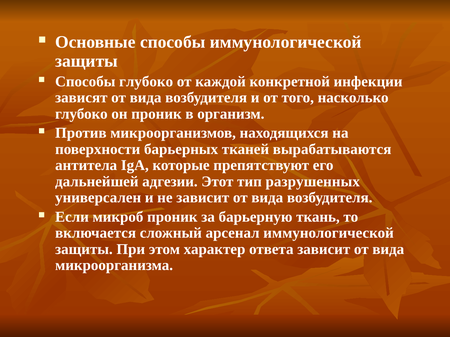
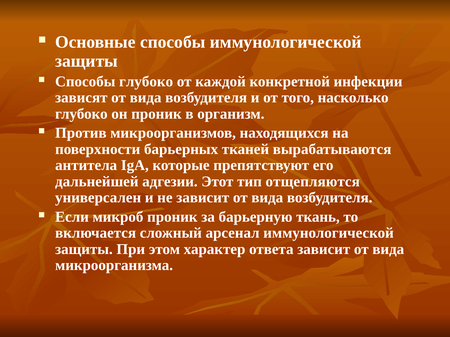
разрушенных: разрушенных -> отщепляются
